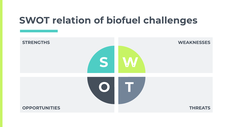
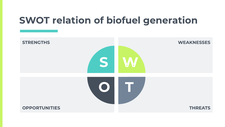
challenges: challenges -> generation
